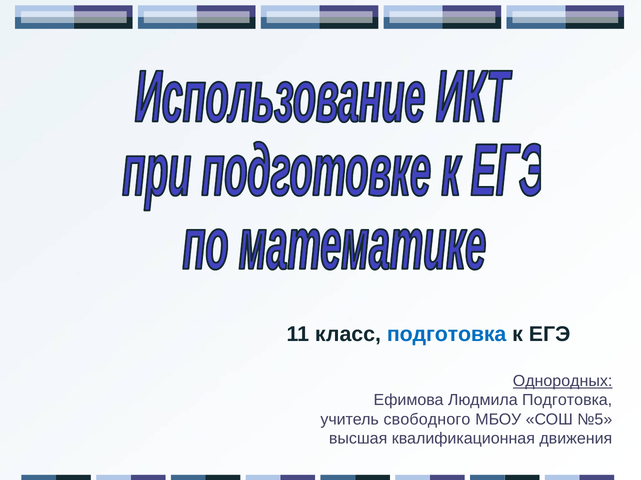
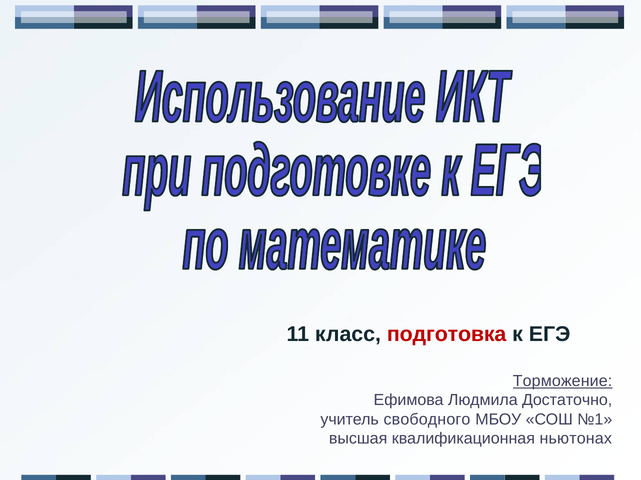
подготовка at (447, 334) colour: blue -> red
Однородных: Однородных -> Торможение
Людмила Подготовка: Подготовка -> Достаточно
№5: №5 -> №1
движения: движения -> ньютонах
